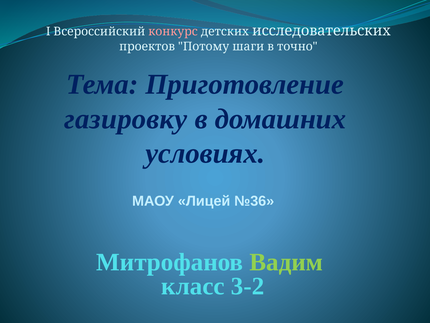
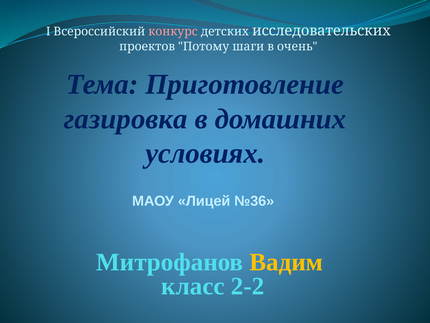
точно: точно -> очень
газировку: газировку -> газировка
Вадим colour: light green -> yellow
3-2: 3-2 -> 2-2
